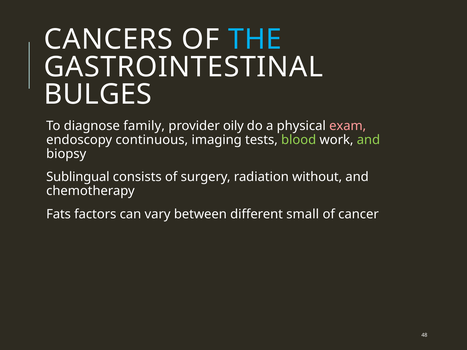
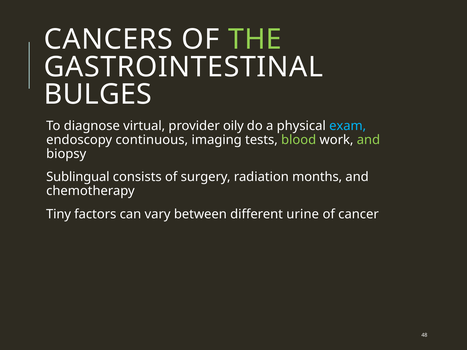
THE colour: light blue -> light green
family: family -> virtual
exam colour: pink -> light blue
without: without -> months
Fats: Fats -> Tiny
small: small -> urine
